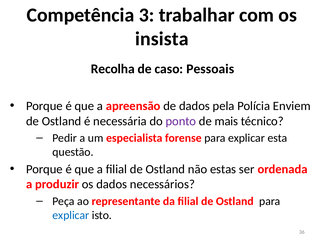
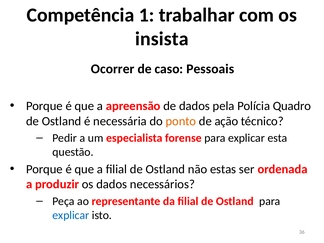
3: 3 -> 1
Recolha: Recolha -> Ocorrer
Enviem: Enviem -> Quadro
ponto colour: purple -> orange
mais: mais -> ação
